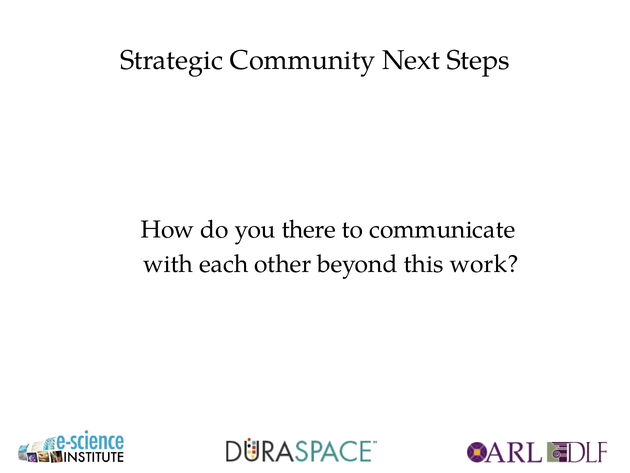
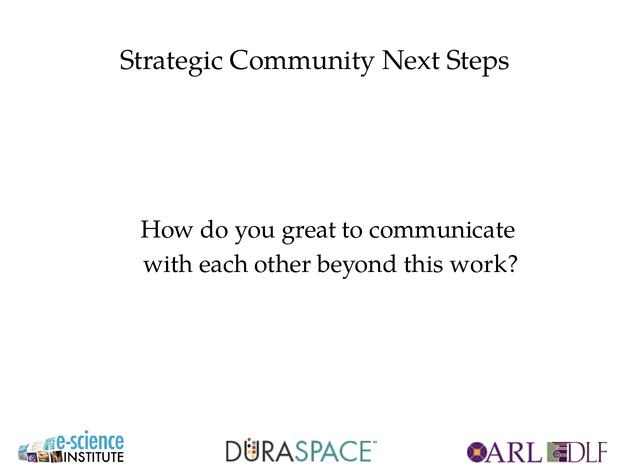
there: there -> great
